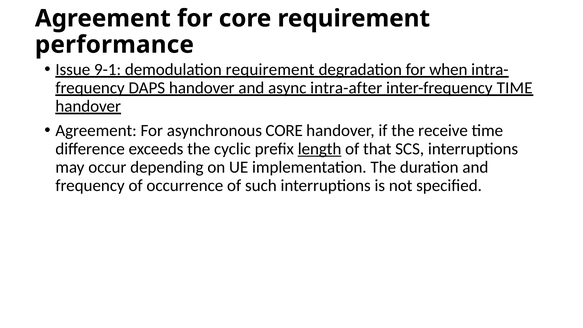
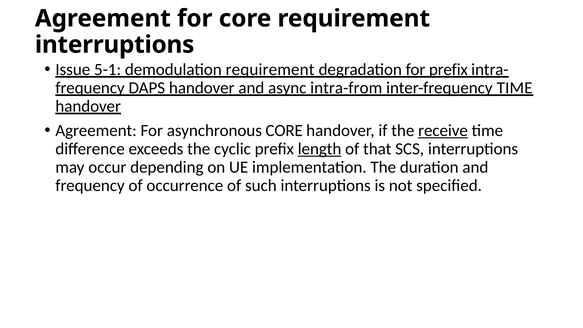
performance at (114, 45): performance -> interruptions
9-1: 9-1 -> 5-1
for when: when -> prefix
intra-after: intra-after -> intra-from
receive underline: none -> present
